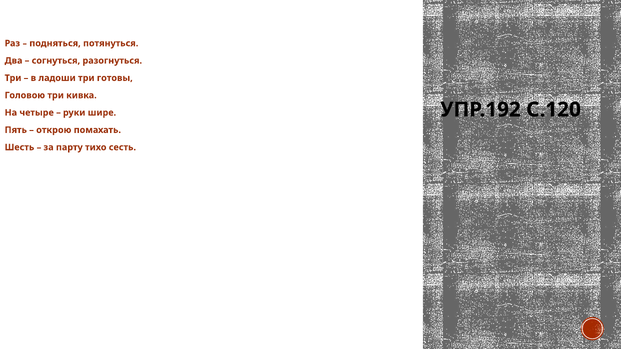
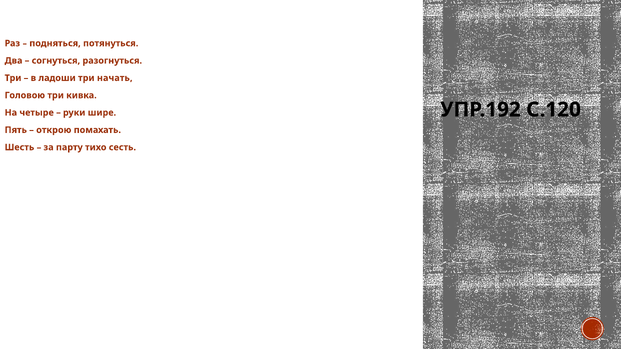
готовы: готовы -> начать
